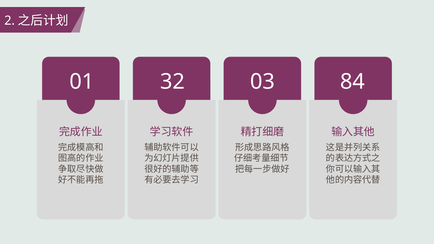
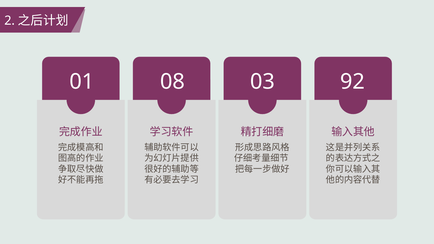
32: 32 -> 08
84: 84 -> 92
